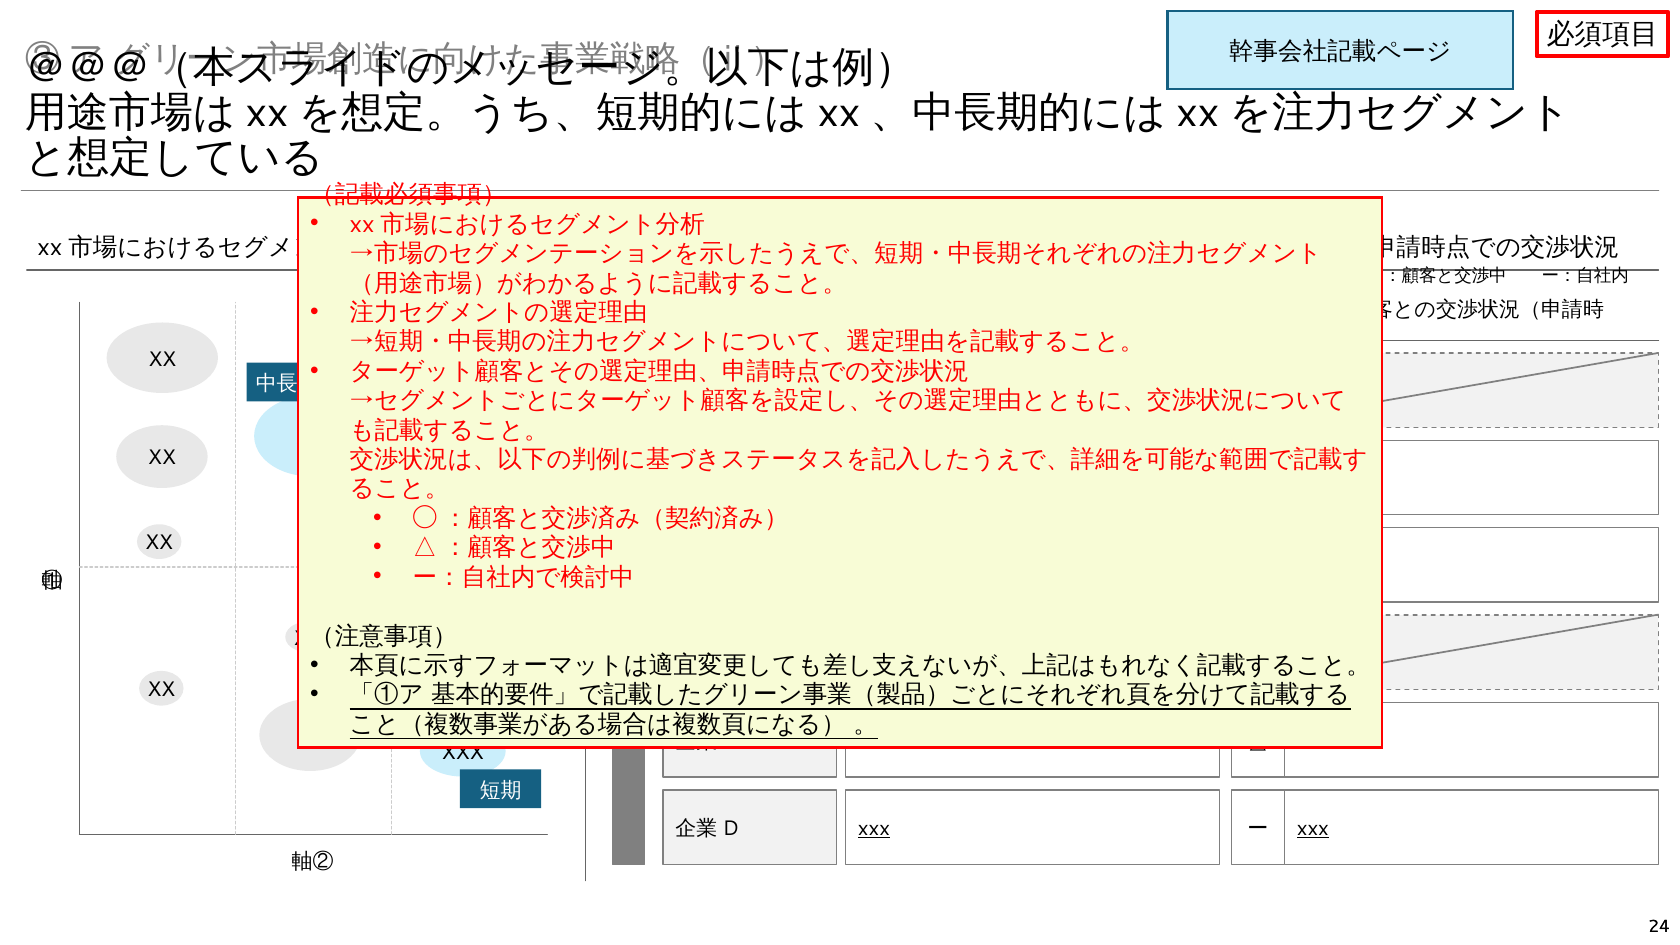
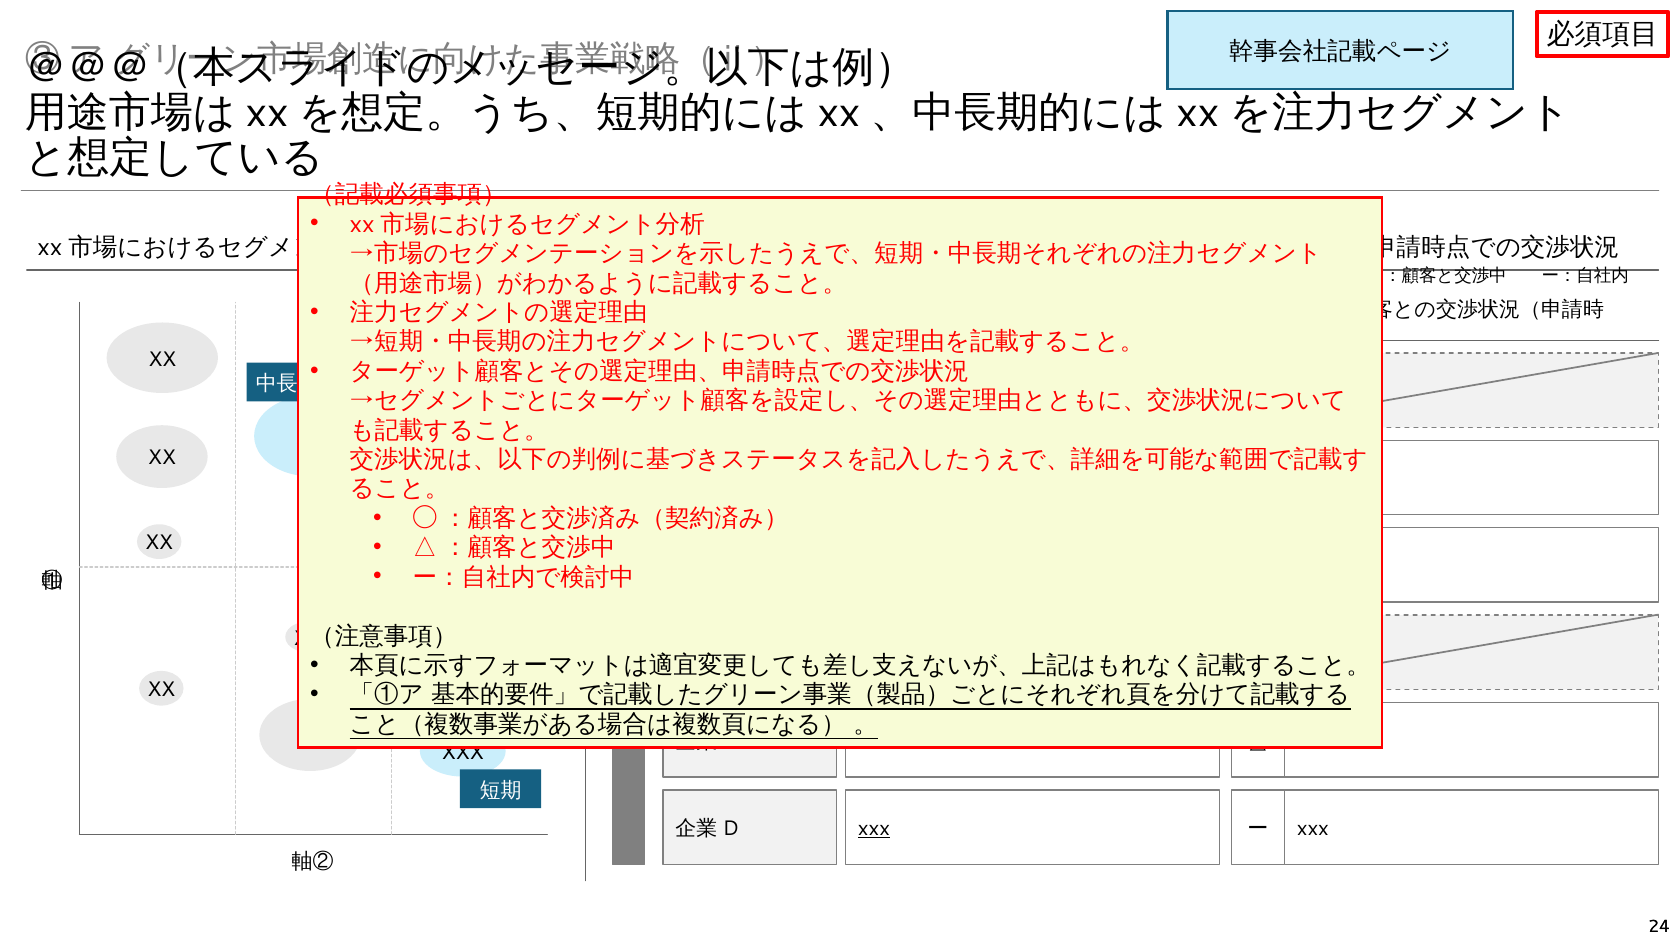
xxx at (1313, 829) underline: present -> none
